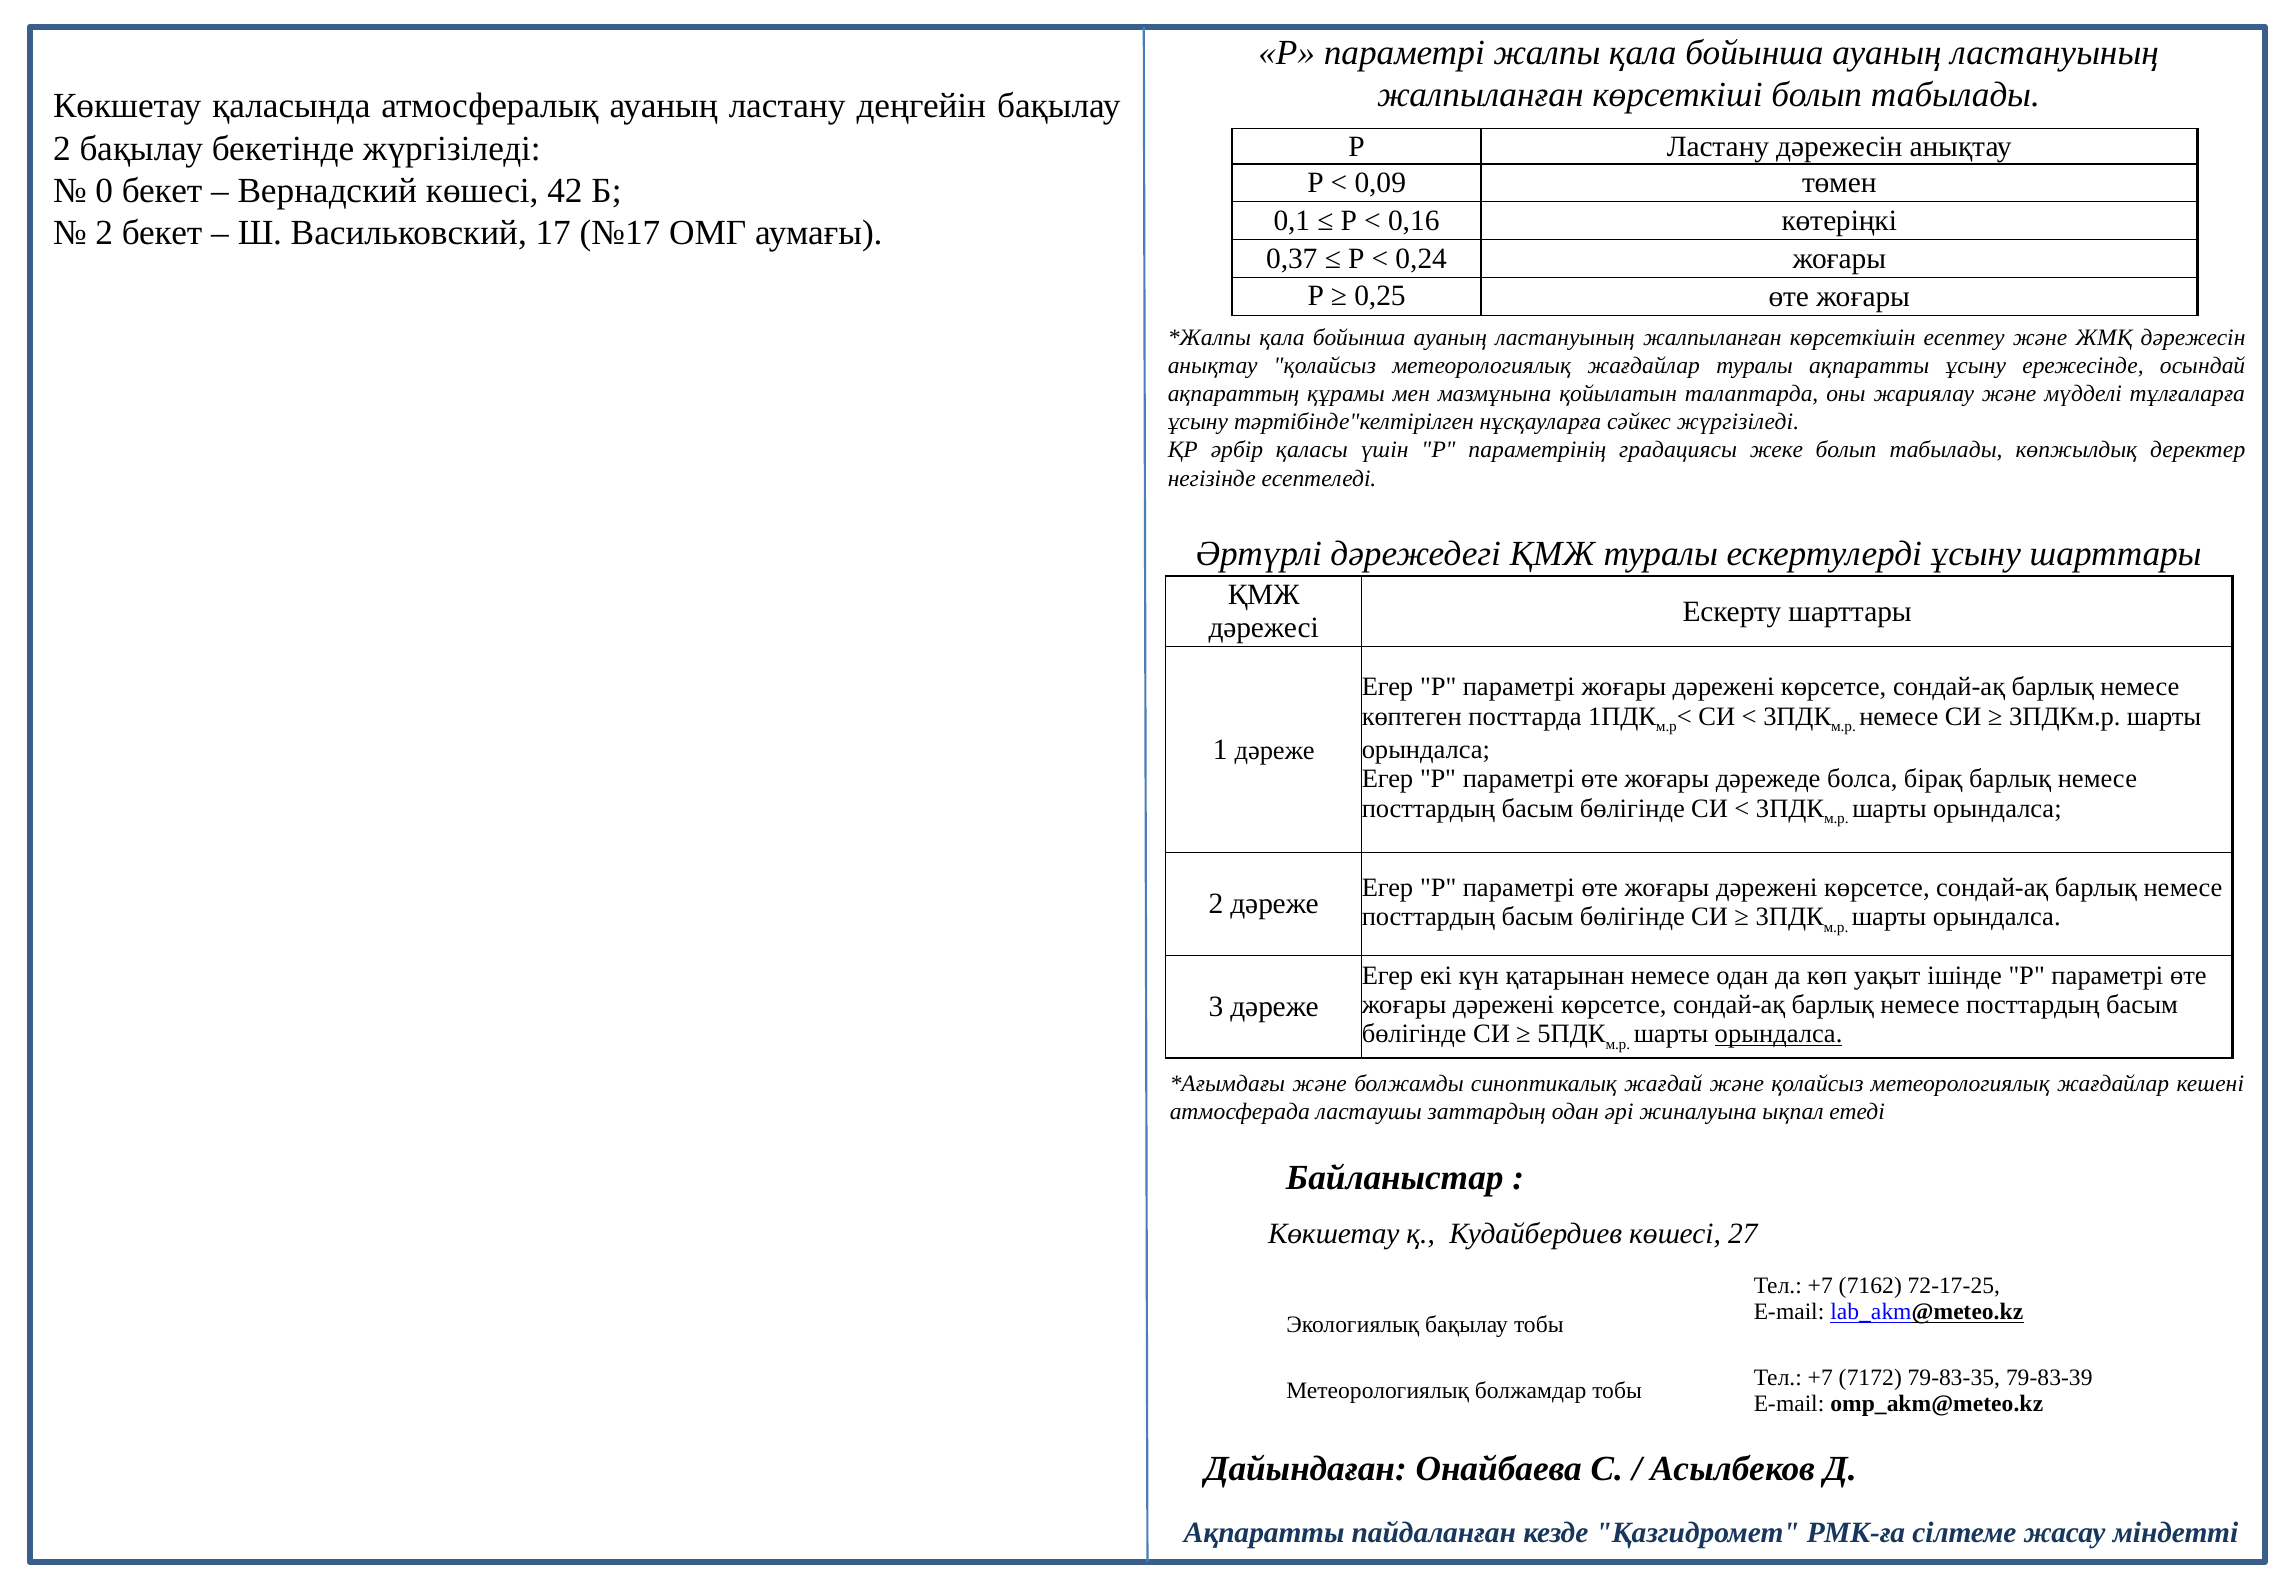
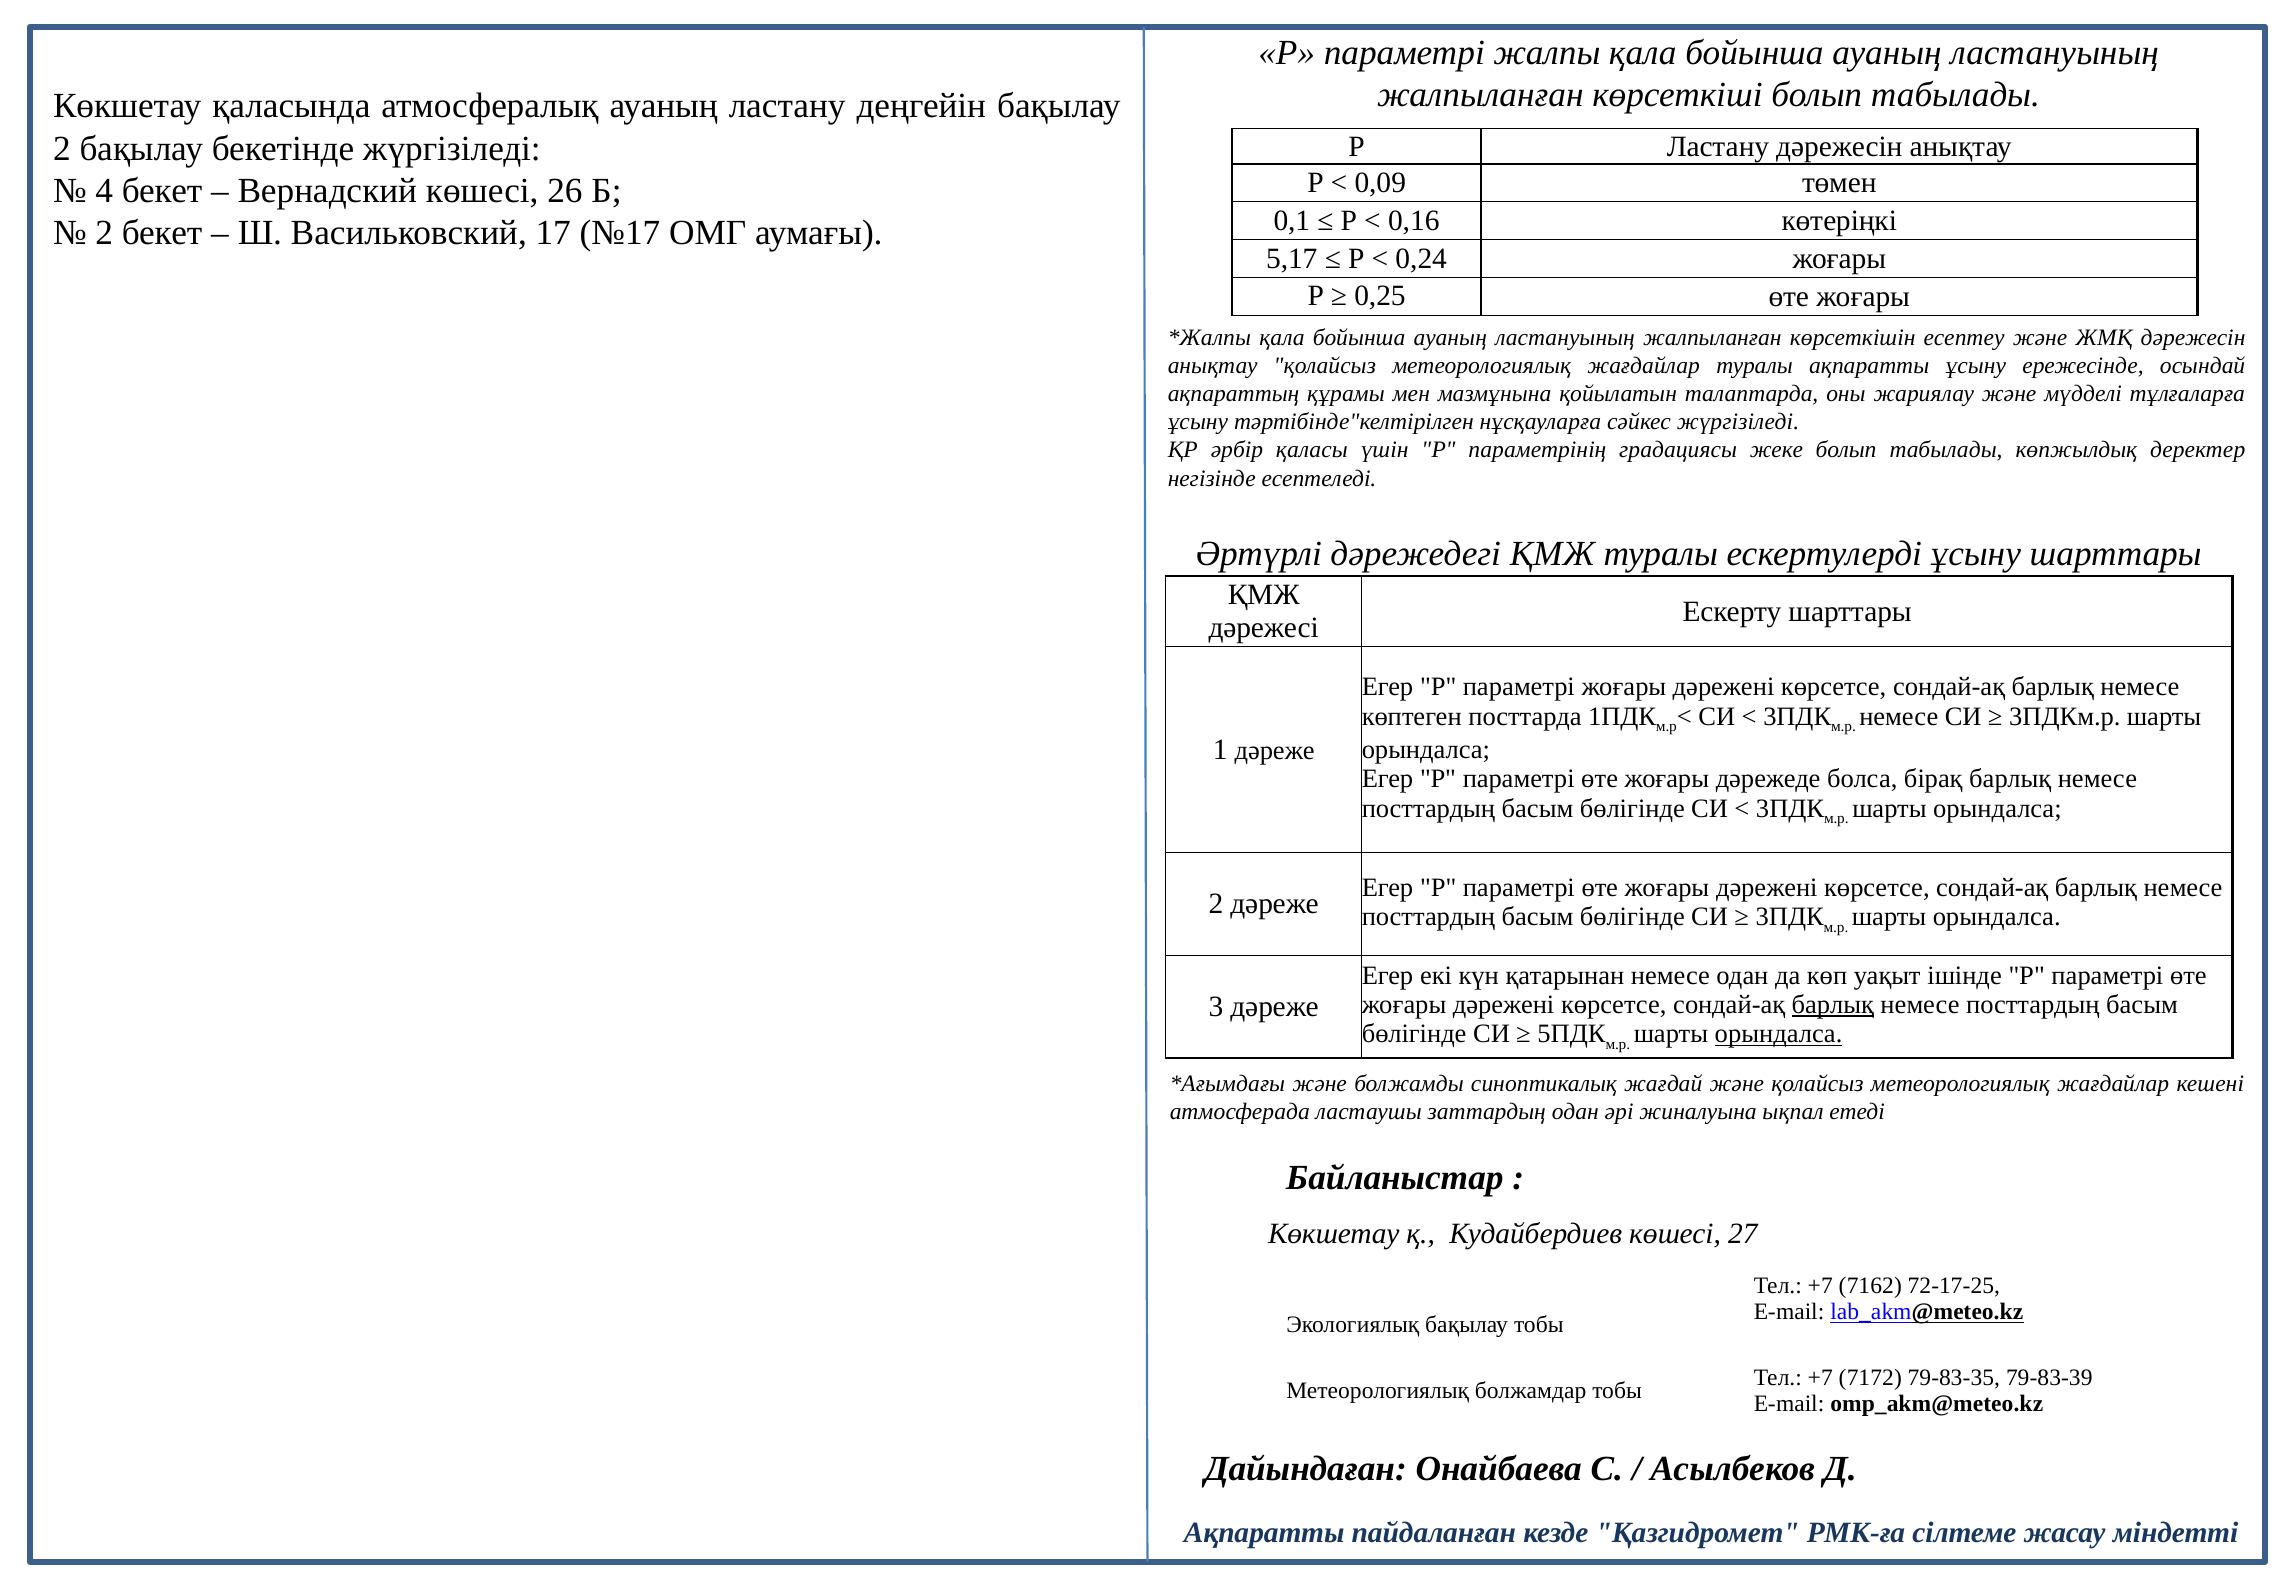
0: 0 -> 4
42: 42 -> 26
0,37: 0,37 -> 5,17
барлық at (1833, 1005) underline: none -> present
